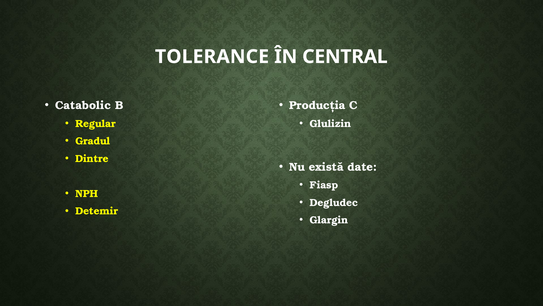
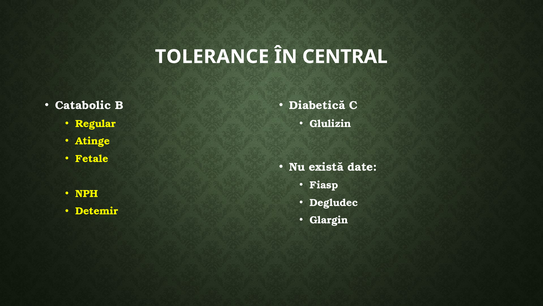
Producția: Producția -> Diabetică
Gradul: Gradul -> Atinge
Dintre: Dintre -> Fetale
